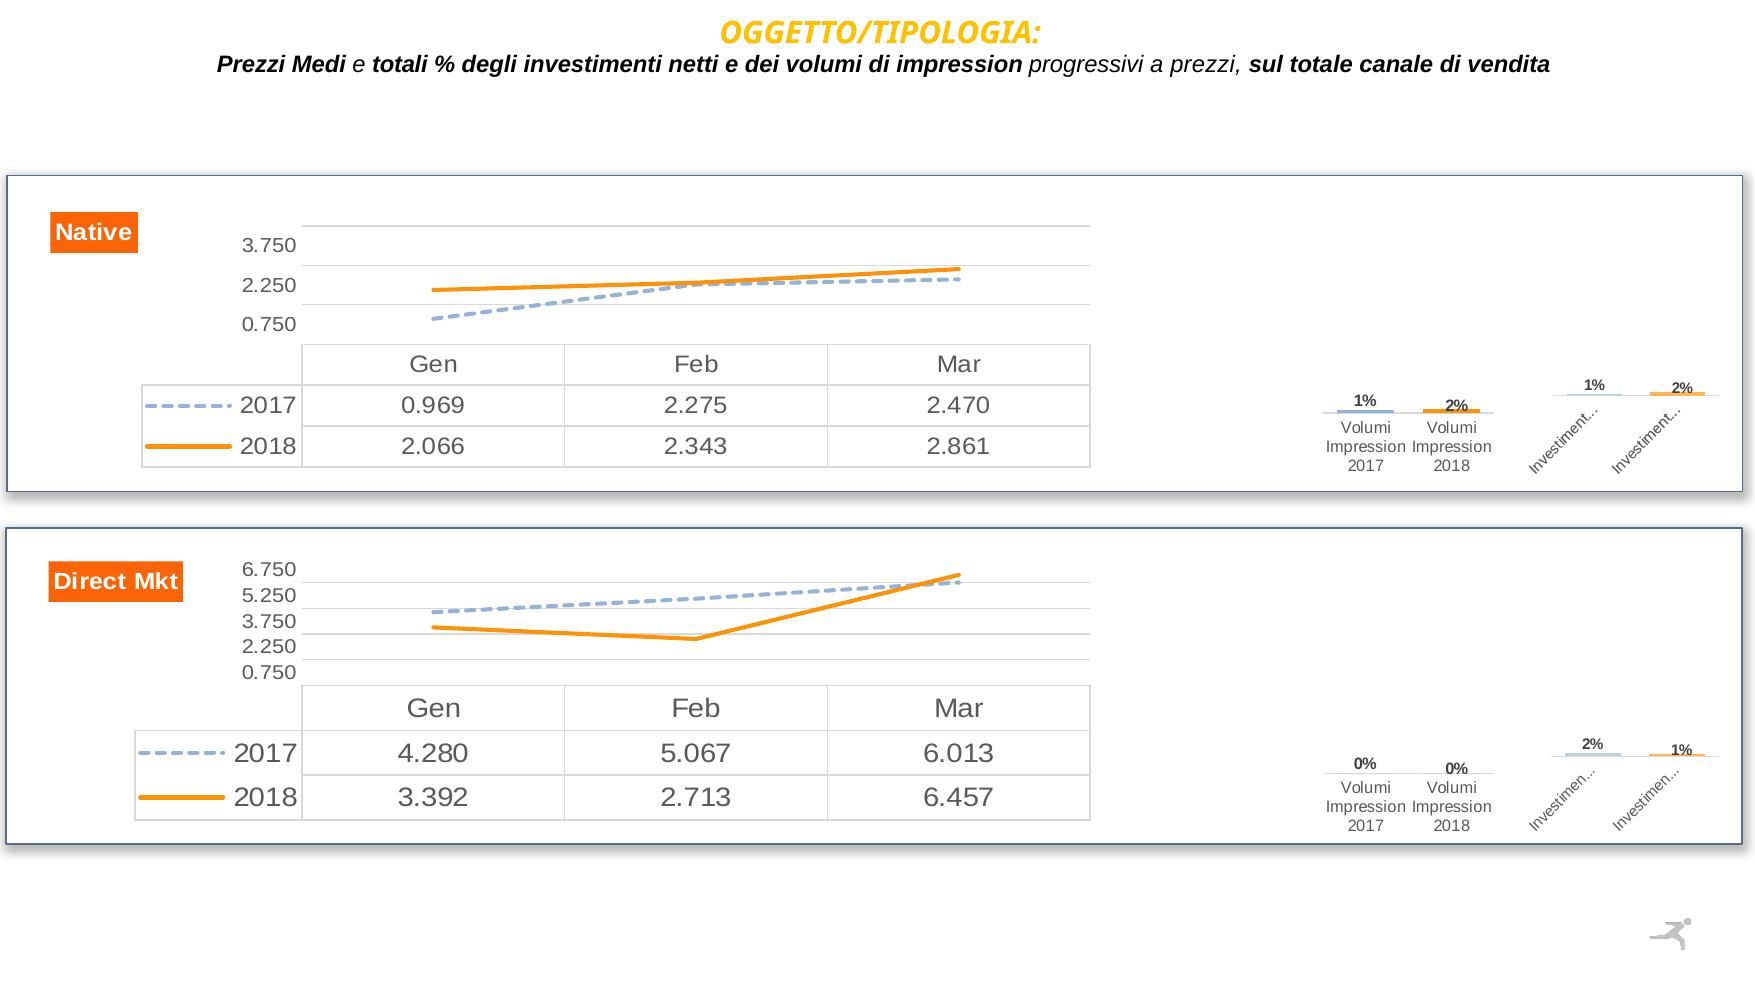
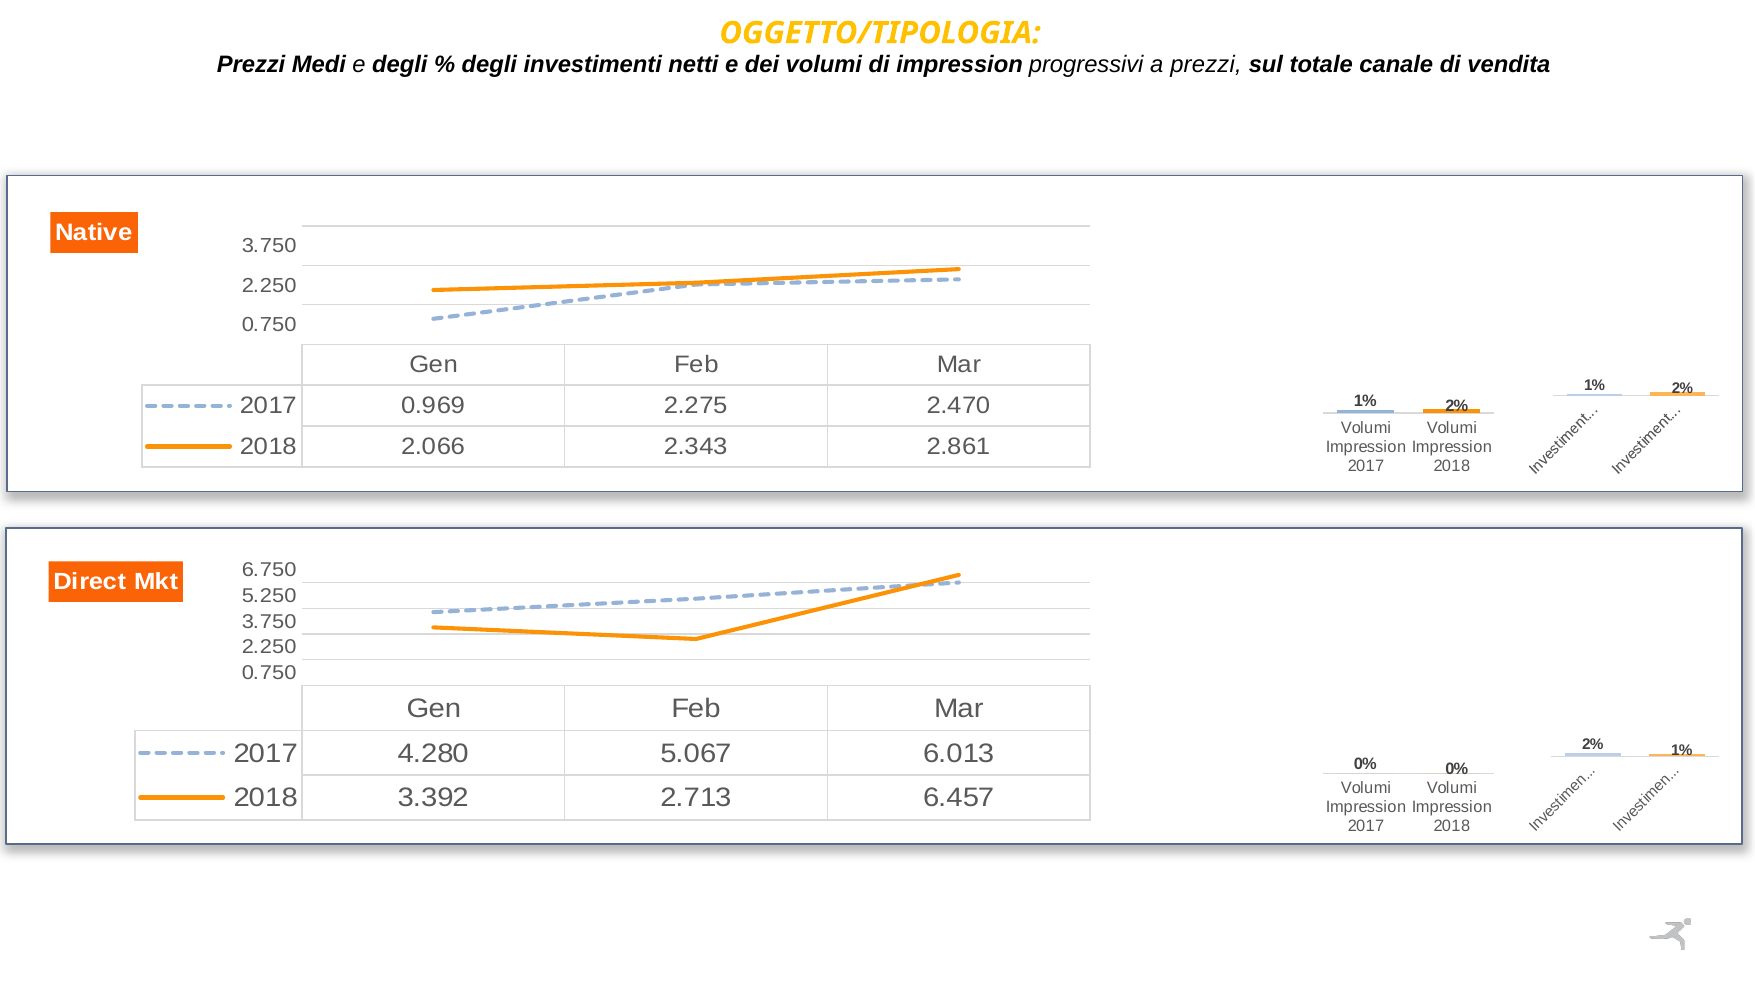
e totali: totali -> degli
